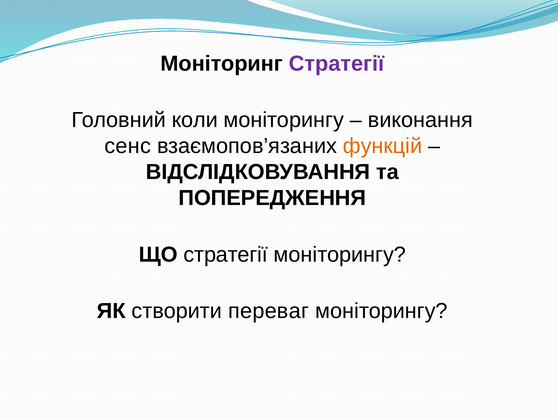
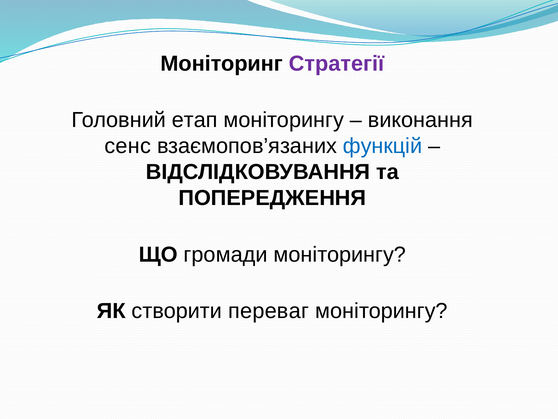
коли: коли -> етап
функцій colour: orange -> blue
ЩО стратегії: стратегії -> громади
